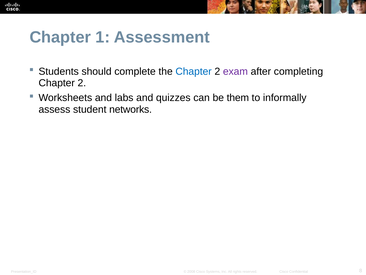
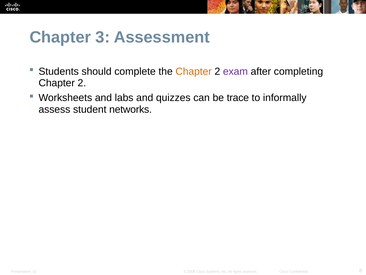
1: 1 -> 3
Chapter at (194, 71) colour: blue -> orange
them: them -> trace
